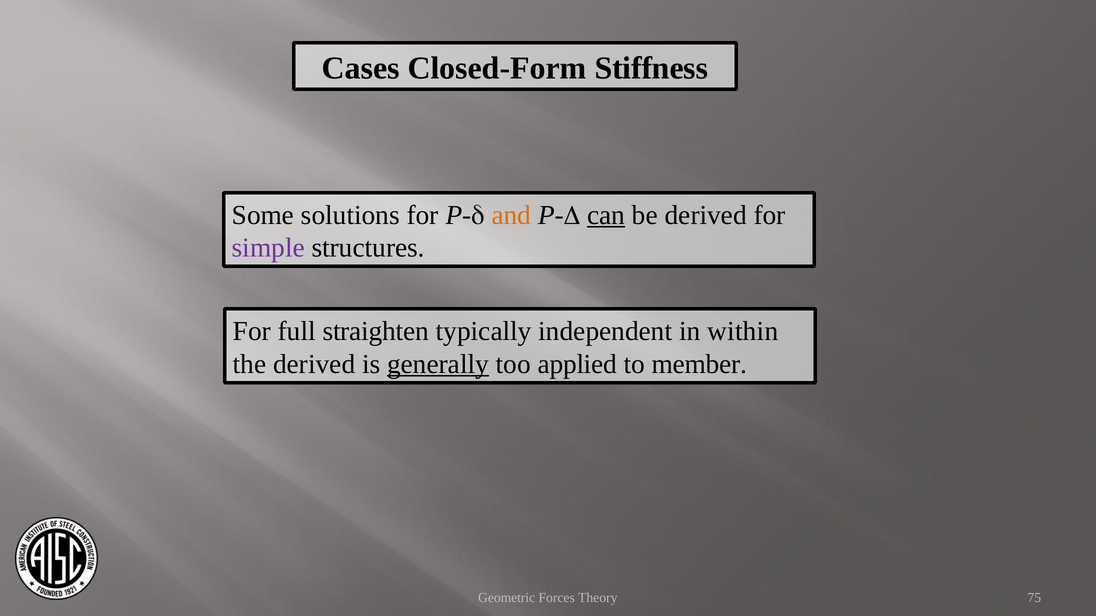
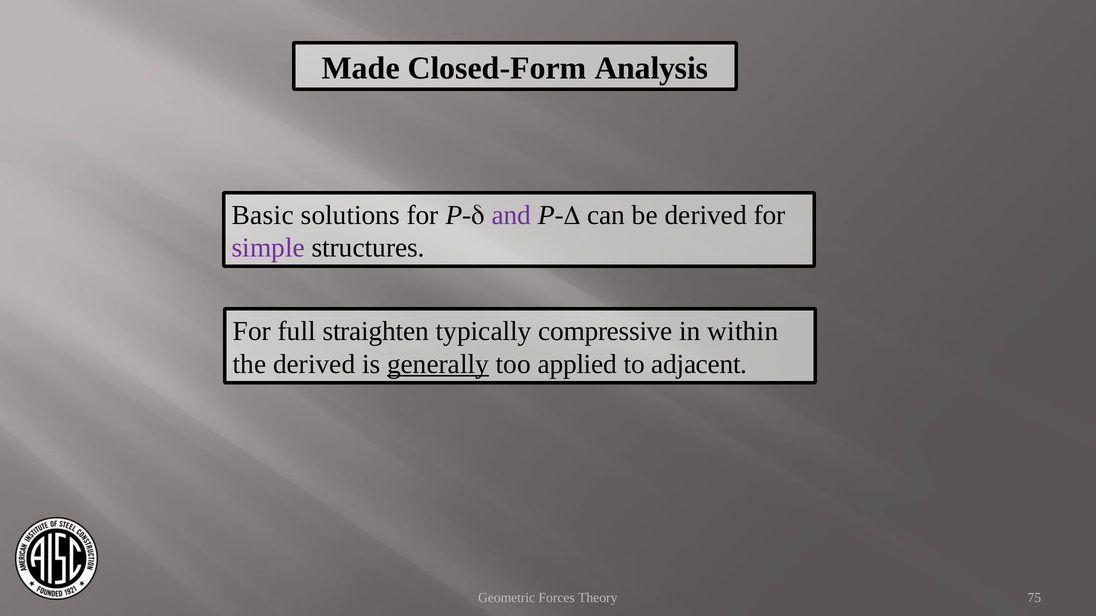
Cases: Cases -> Made
Stiffness: Stiffness -> Analysis
Some: Some -> Basic
and colour: orange -> purple
can underline: present -> none
independent: independent -> compressive
member: member -> adjacent
